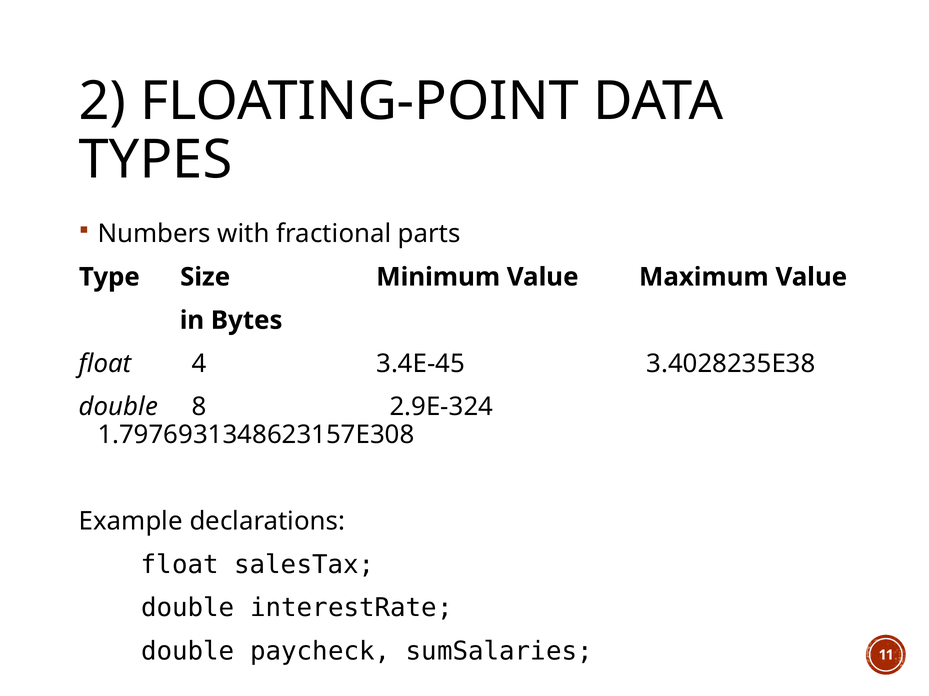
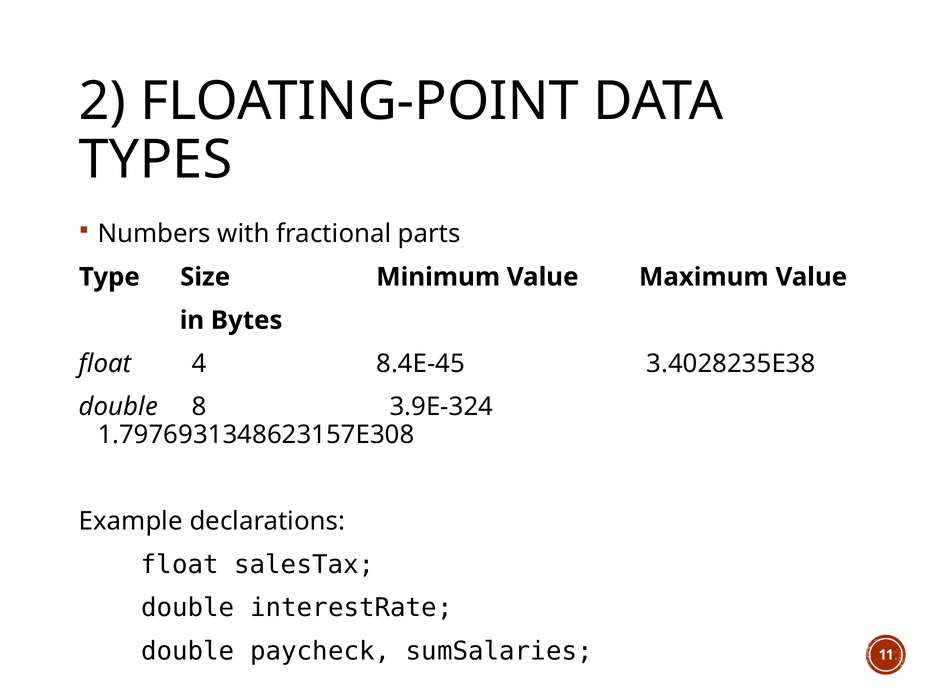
3.4E-45: 3.4E-45 -> 8.4E-45
2.9E-324: 2.9E-324 -> 3.9E-324
